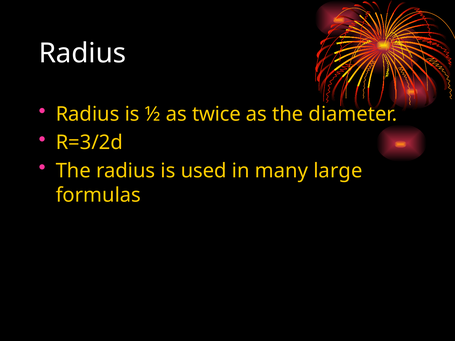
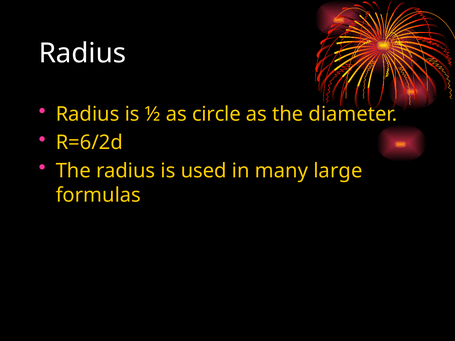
twice: twice -> circle
R=3/2d: R=3/2d -> R=6/2d
